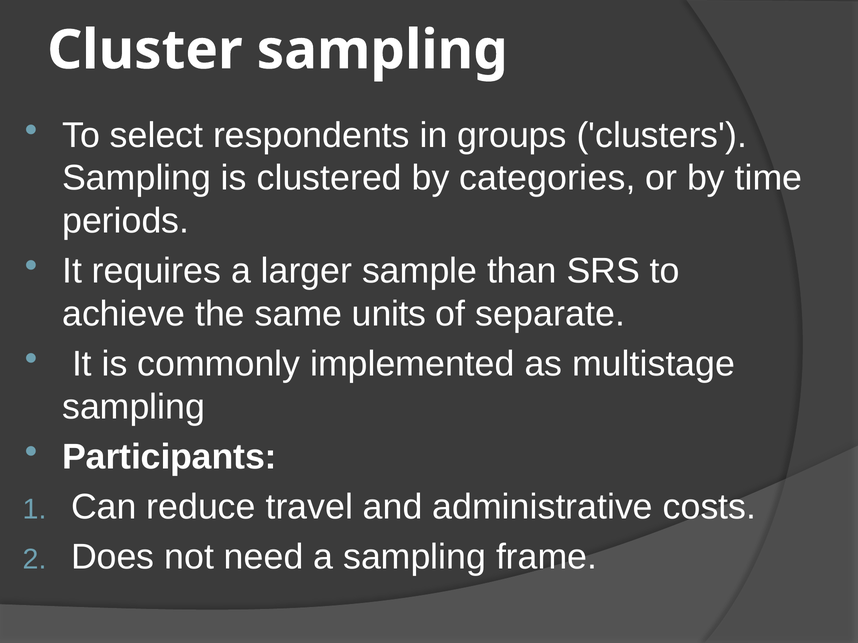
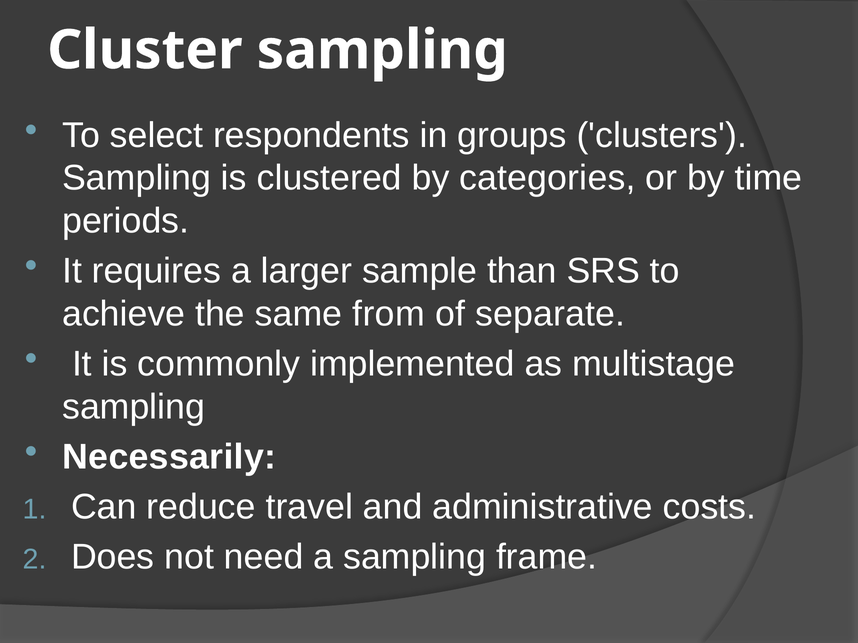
units: units -> from
Participants: Participants -> Necessarily
